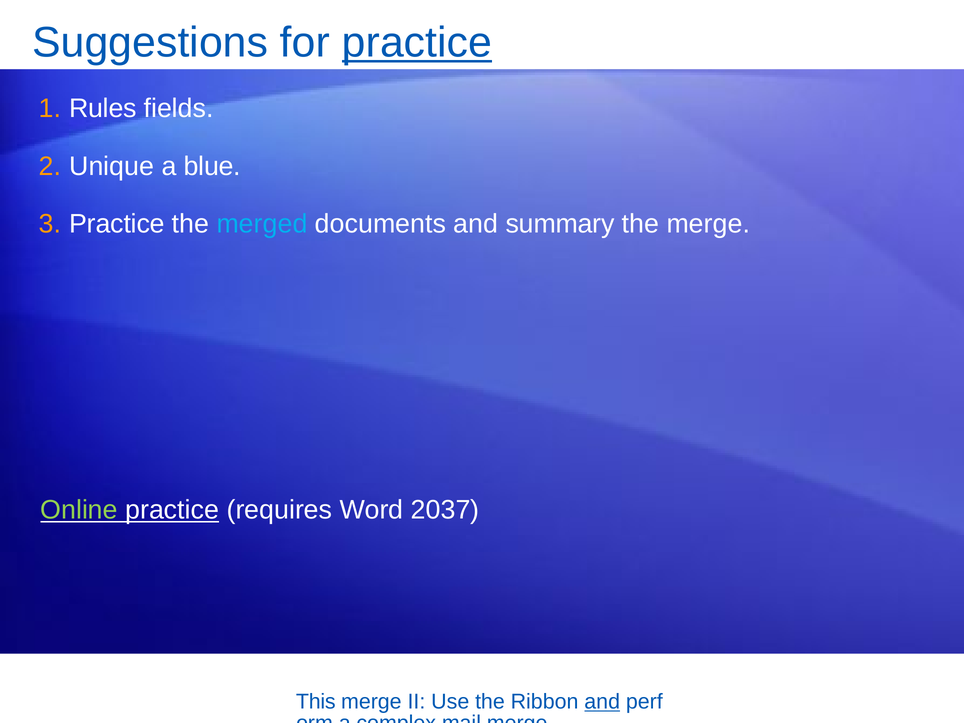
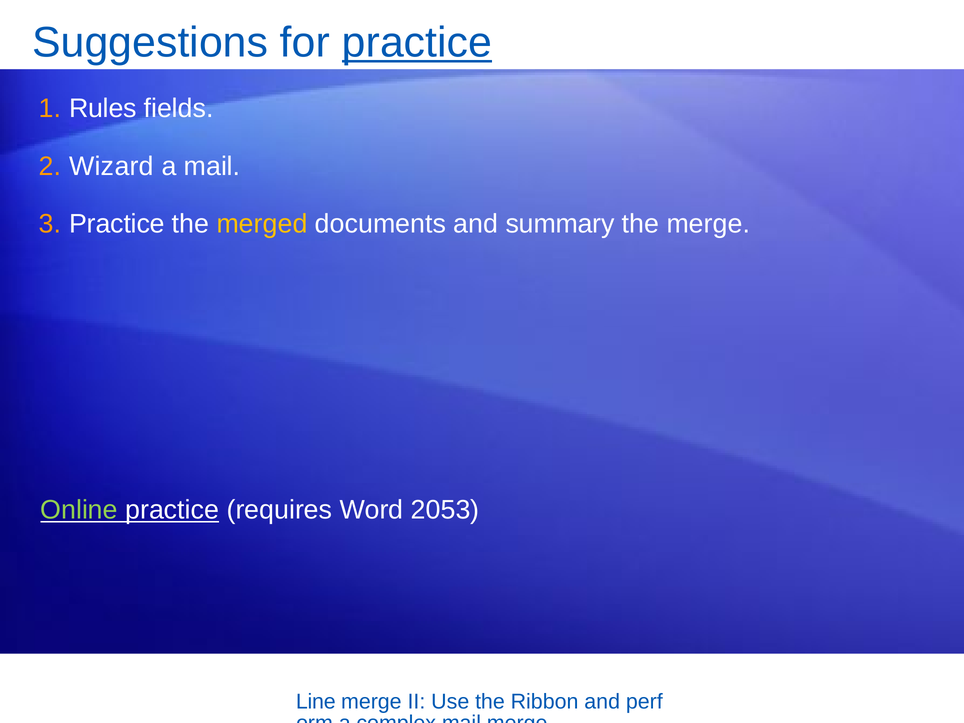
Unique: Unique -> Wizard
a blue: blue -> mail
merged colour: light blue -> yellow
2037: 2037 -> 2053
This: This -> Line
and at (602, 702) underline: present -> none
